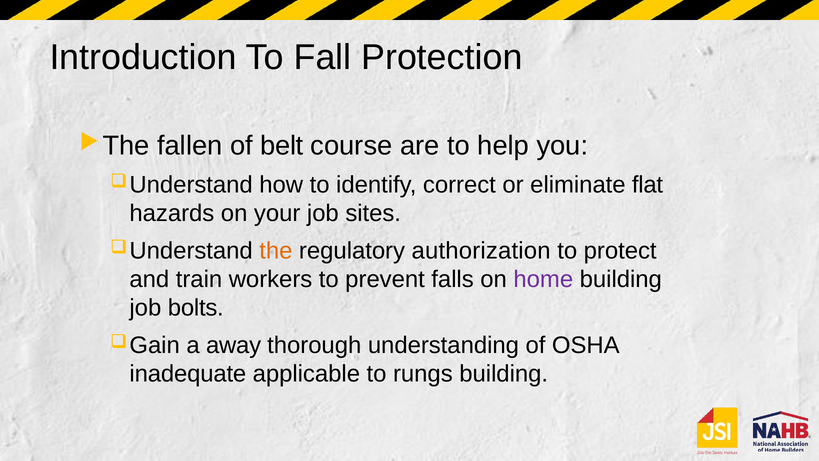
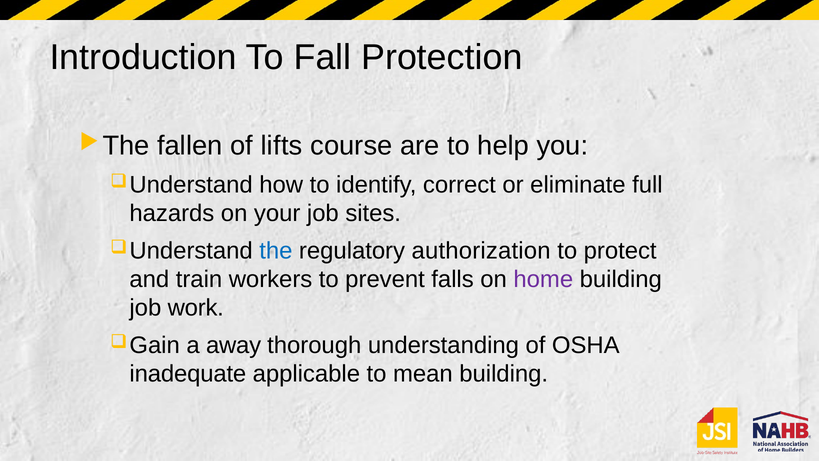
belt: belt -> lifts
flat: flat -> full
the colour: orange -> blue
bolts: bolts -> work
rungs: rungs -> mean
